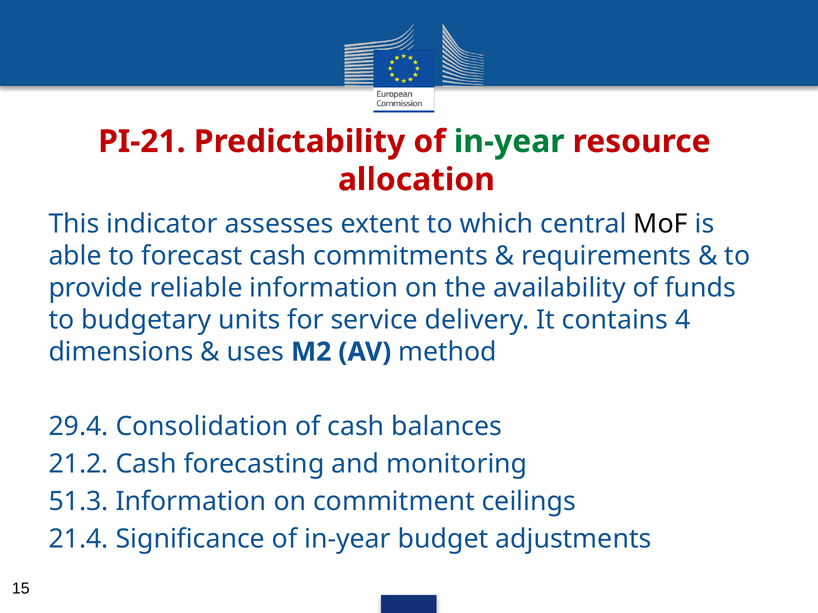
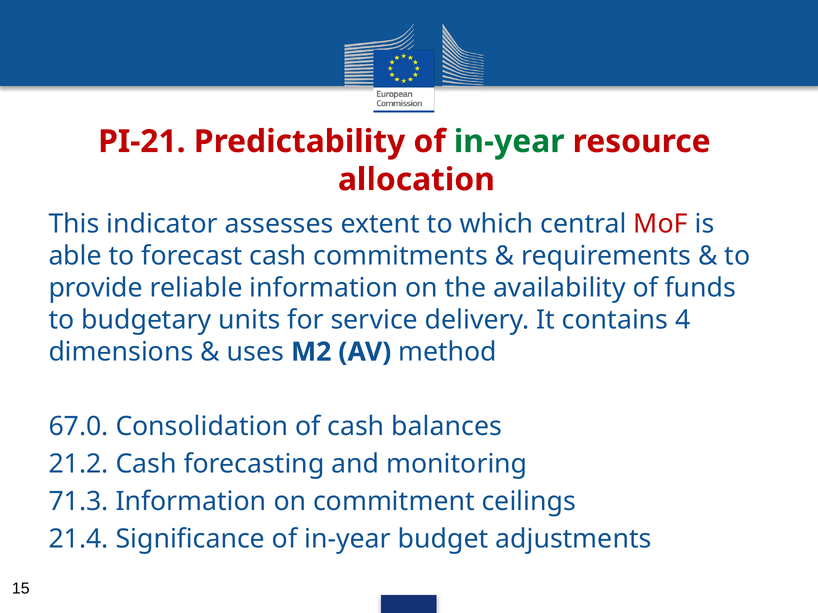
MoF colour: black -> red
29.4: 29.4 -> 67.0
51.3: 51.3 -> 71.3
